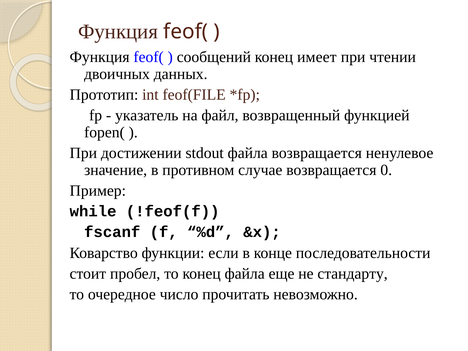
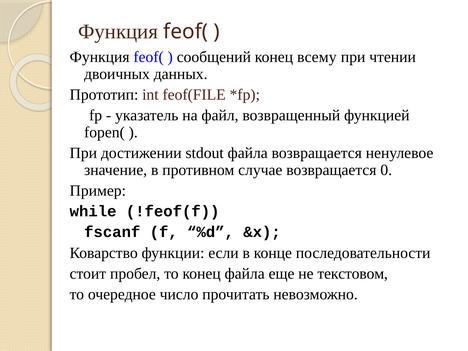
имеет: имеет -> всему
стандарту: стандарту -> текстовом
